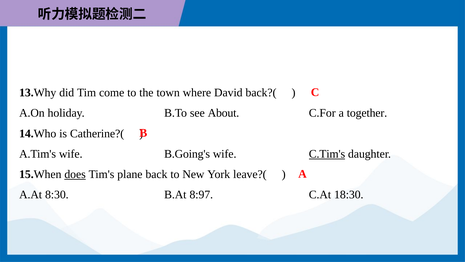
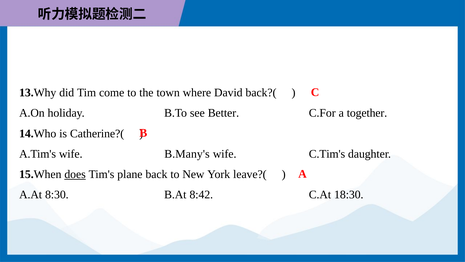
About: About -> Better
B.Going's: B.Going's -> B.Many's
C.Tim's underline: present -> none
8:97: 8:97 -> 8:42
